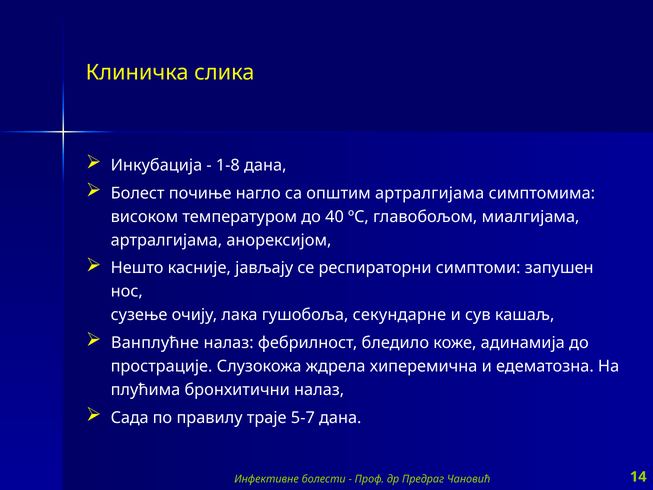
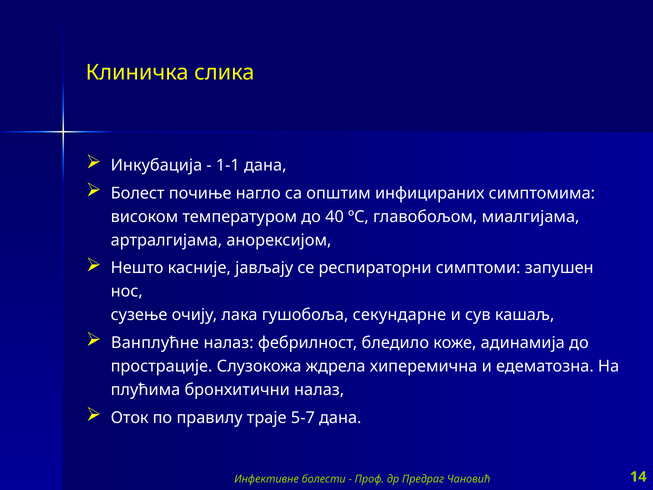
1-8: 1-8 -> 1-1
општим артралгијама: артралгијама -> инфицираних
Сада: Сада -> Оток
